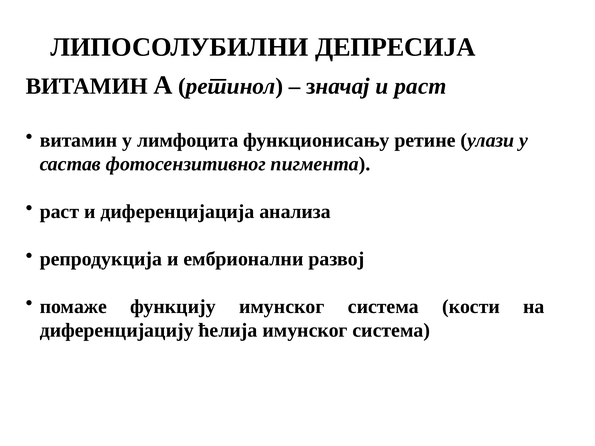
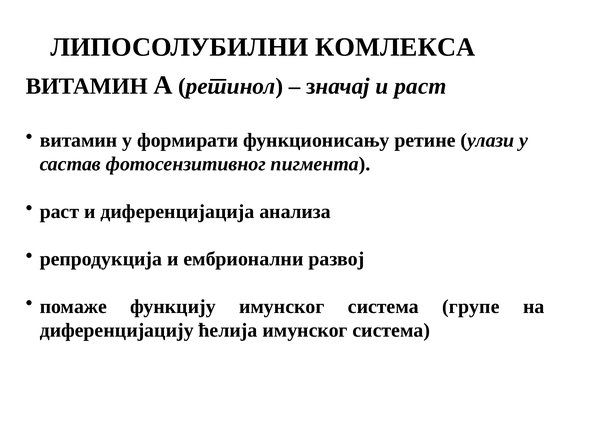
ДЕПРЕСИЈА: ДЕПРЕСИЈА -> КОМЛЕКСА
лимфоцита: лимфоцита -> формирати
кости: кости -> групе
